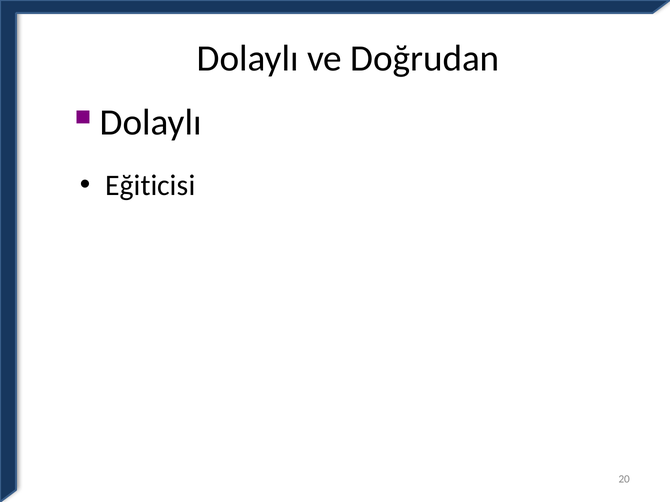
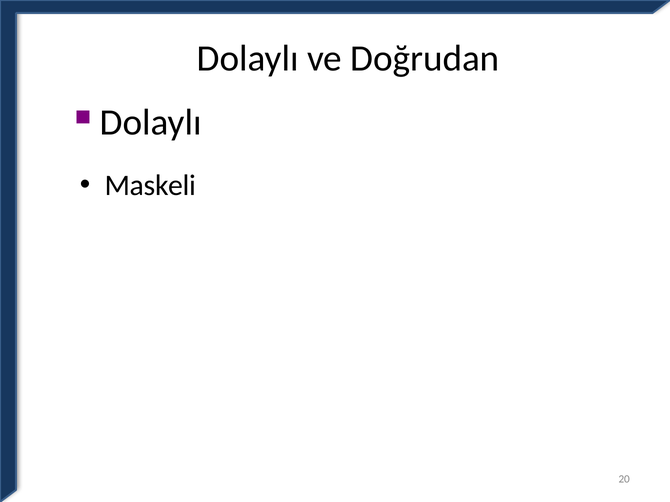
Eğiticisi: Eğiticisi -> Maskeli
